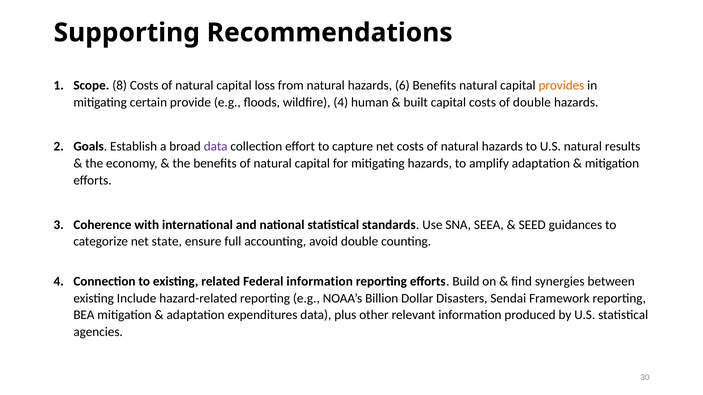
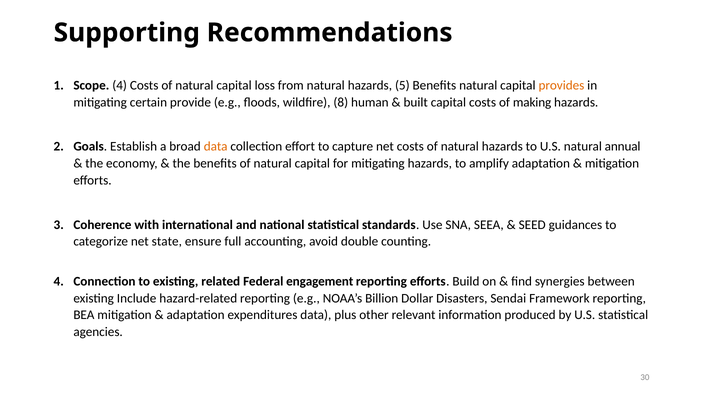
Scope 8: 8 -> 4
6: 6 -> 5
wildfire 4: 4 -> 8
of double: double -> making
data at (216, 147) colour: purple -> orange
results: results -> annual
Federal information: information -> engagement
